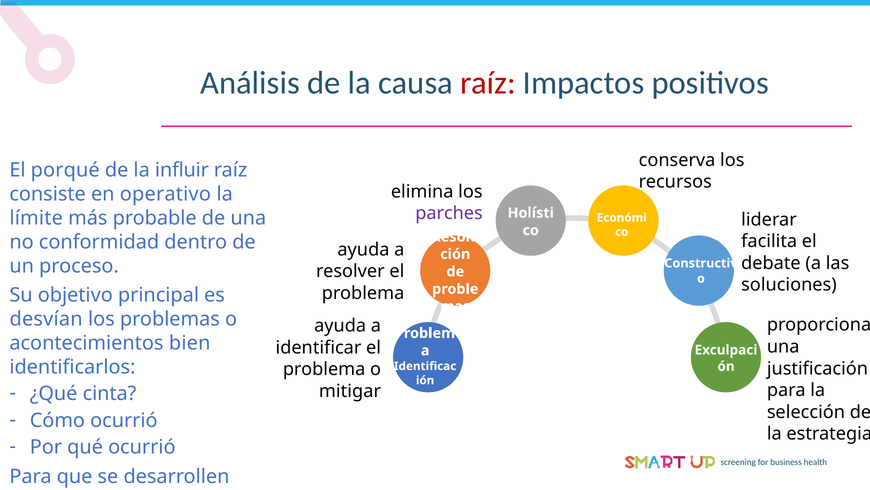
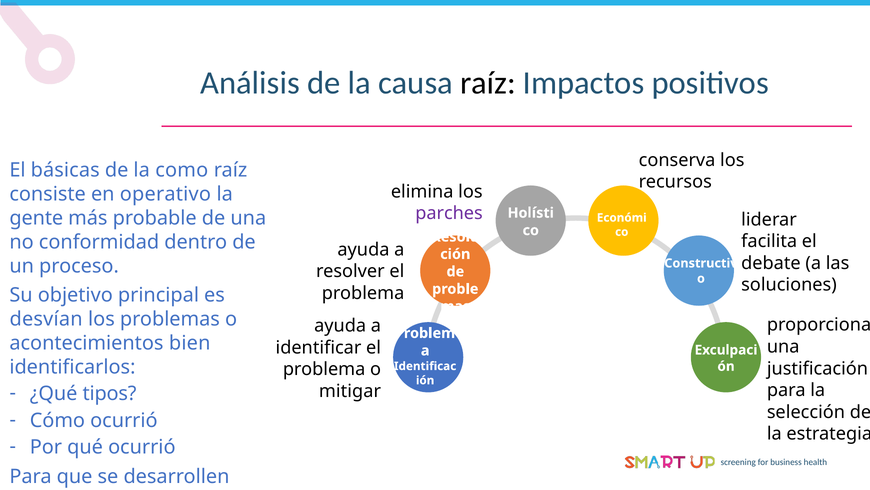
raíz at (488, 83) colour: red -> black
porqué: porqué -> básicas
influir: influir -> como
límite: límite -> gente
cinta: cinta -> tipos
